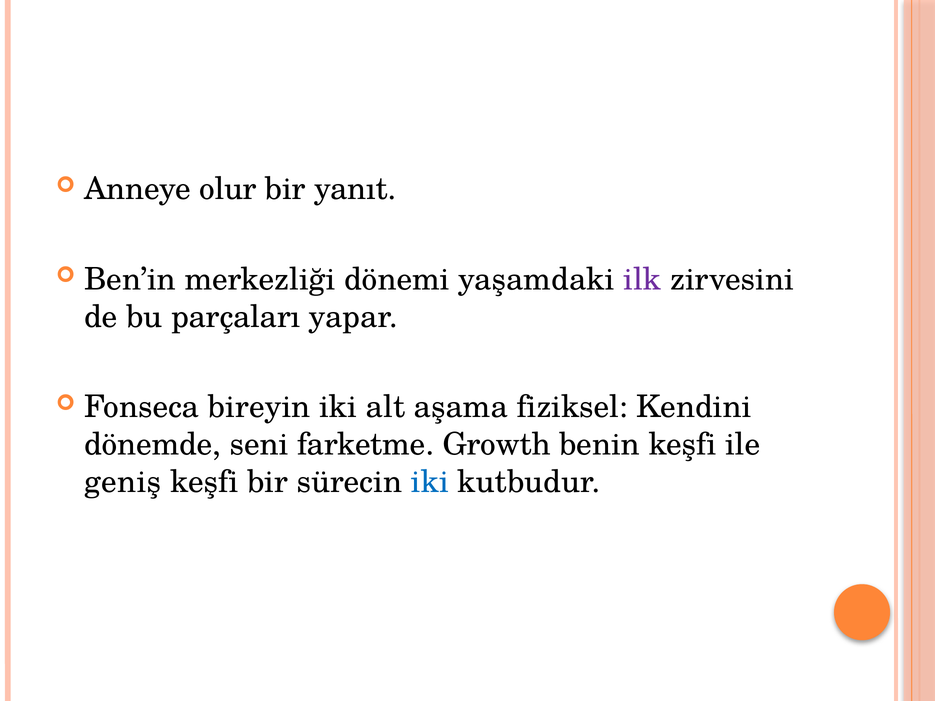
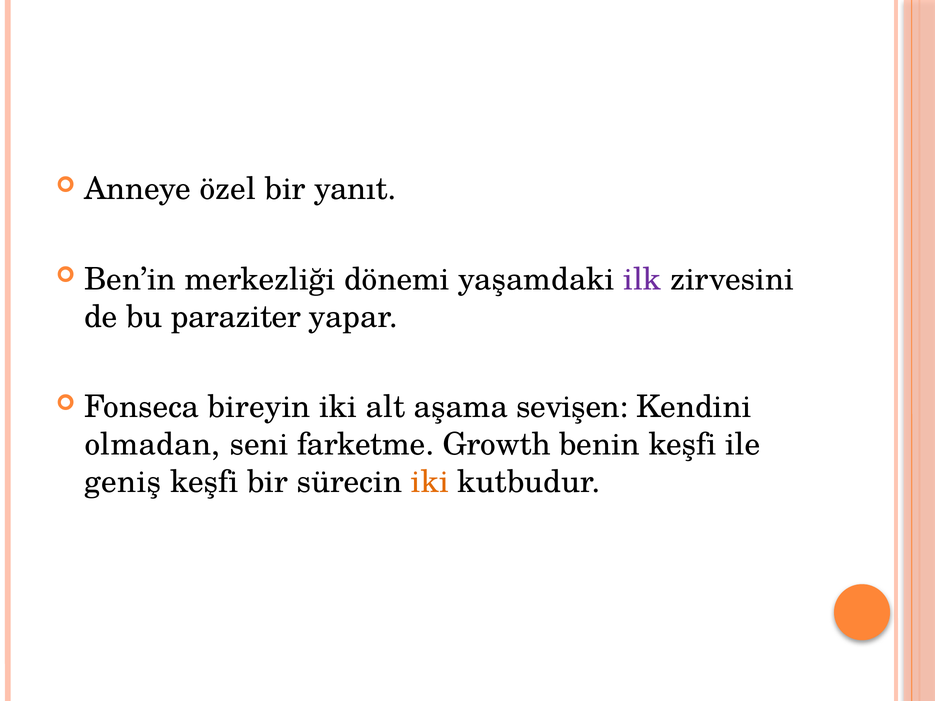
olur: olur -> özel
parçaları: parçaları -> paraziter
fiziksel: fiziksel -> sevişen
dönemde: dönemde -> olmadan
iki at (430, 482) colour: blue -> orange
